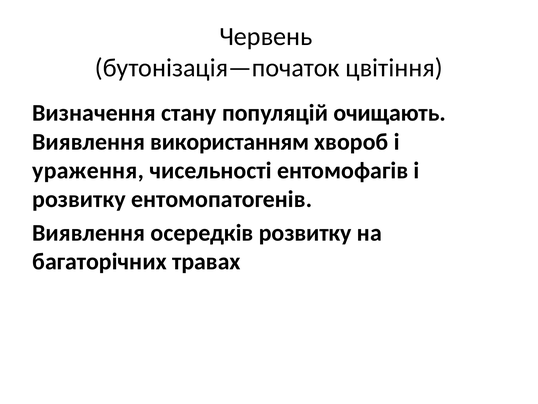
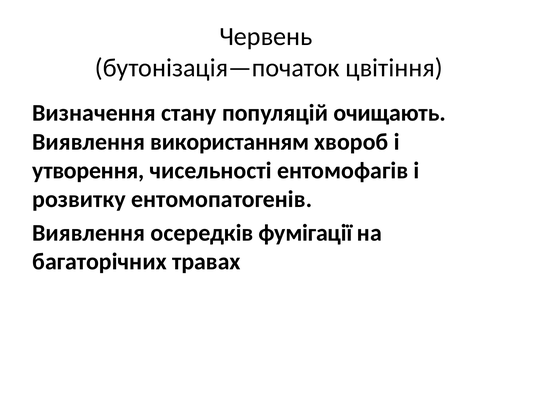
ураження: ураження -> утворення
осередків розвитку: розвитку -> фумігації
